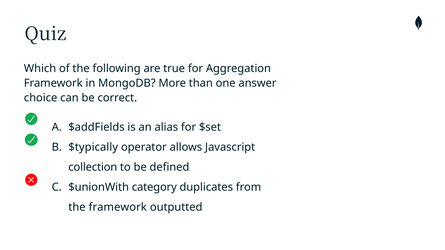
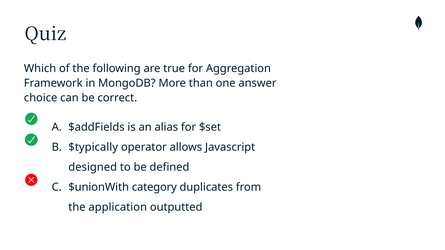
collection: collection -> designed
the framework: framework -> application
